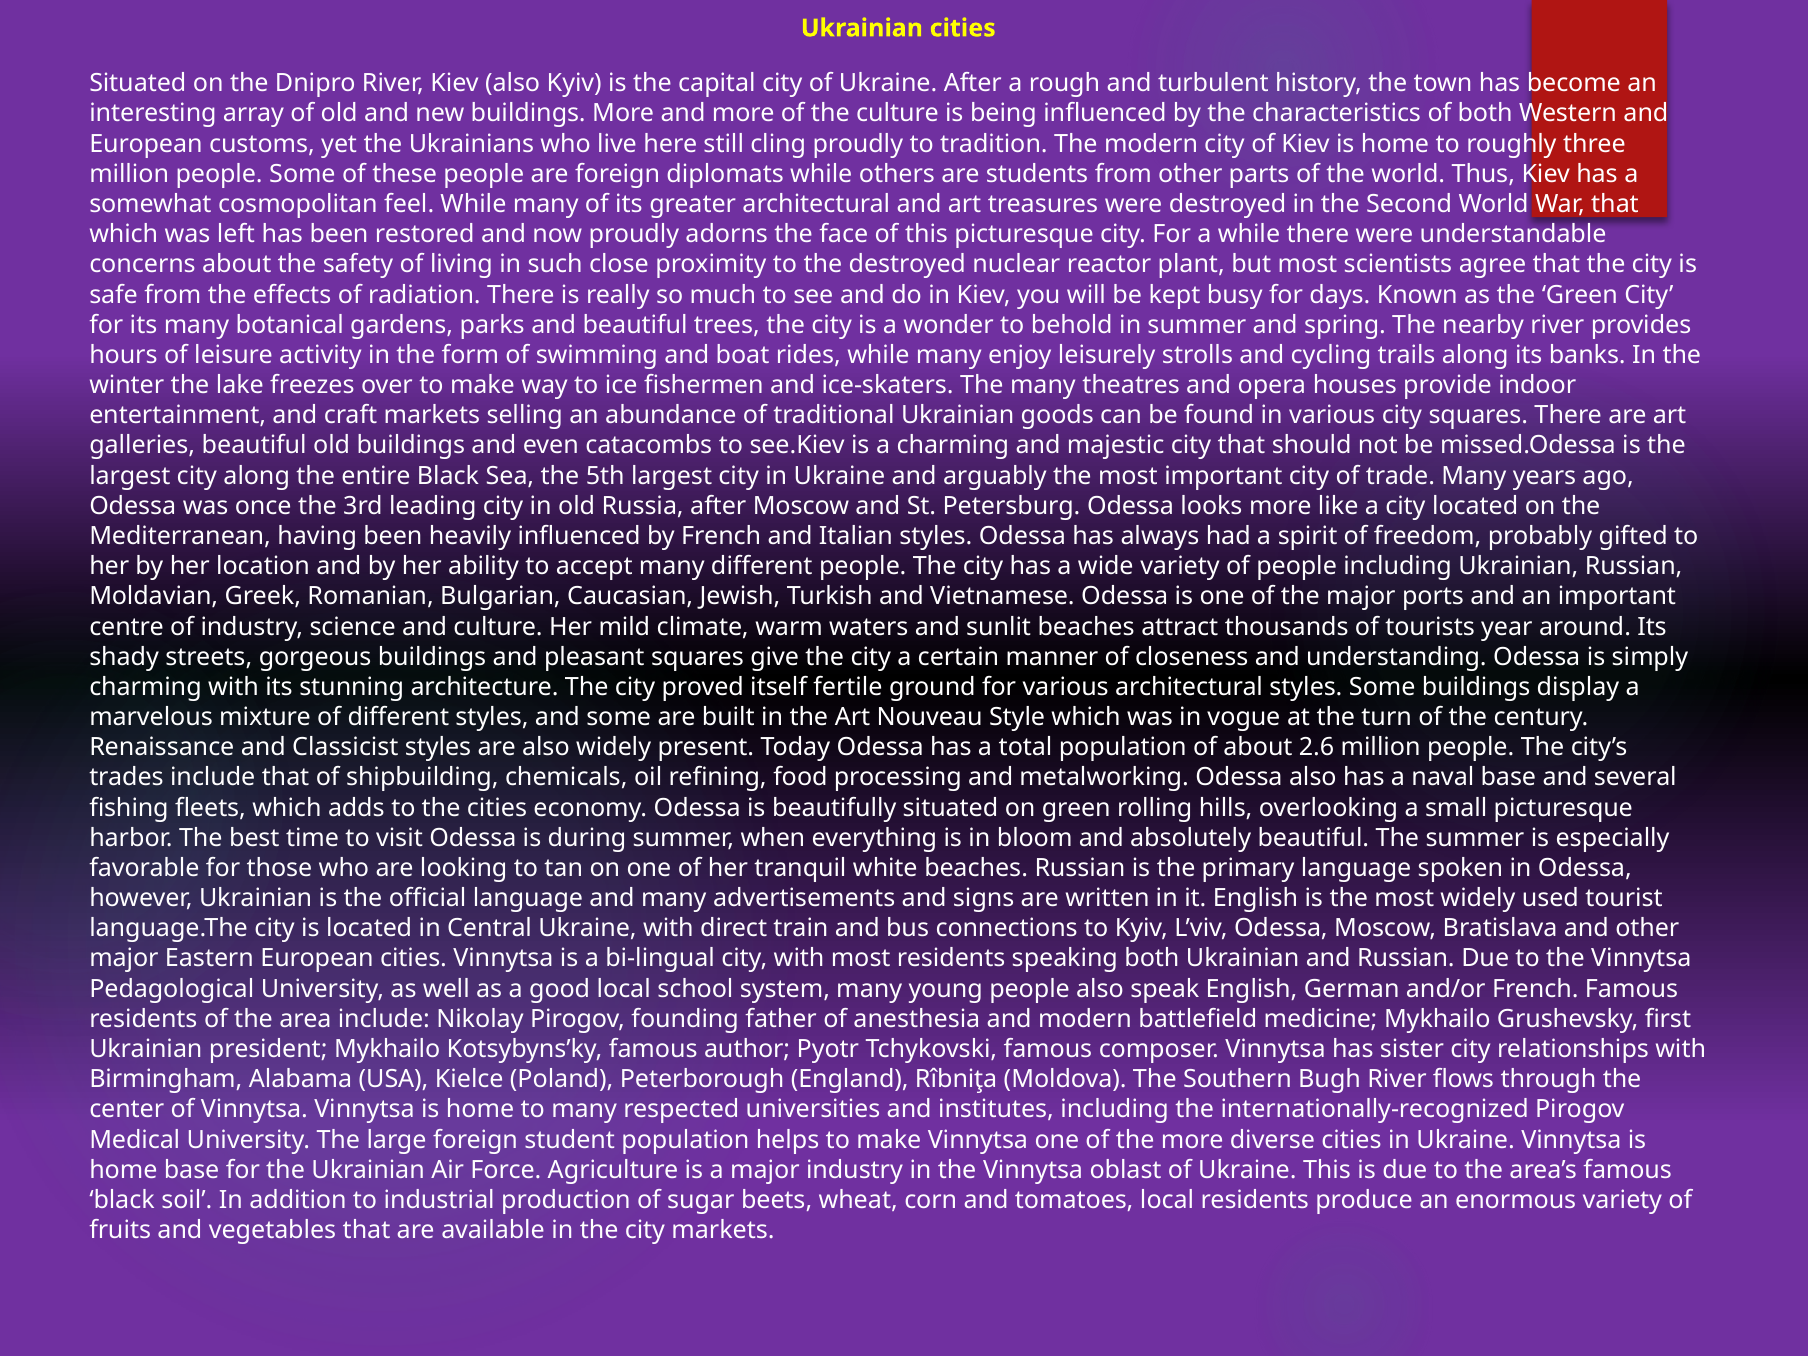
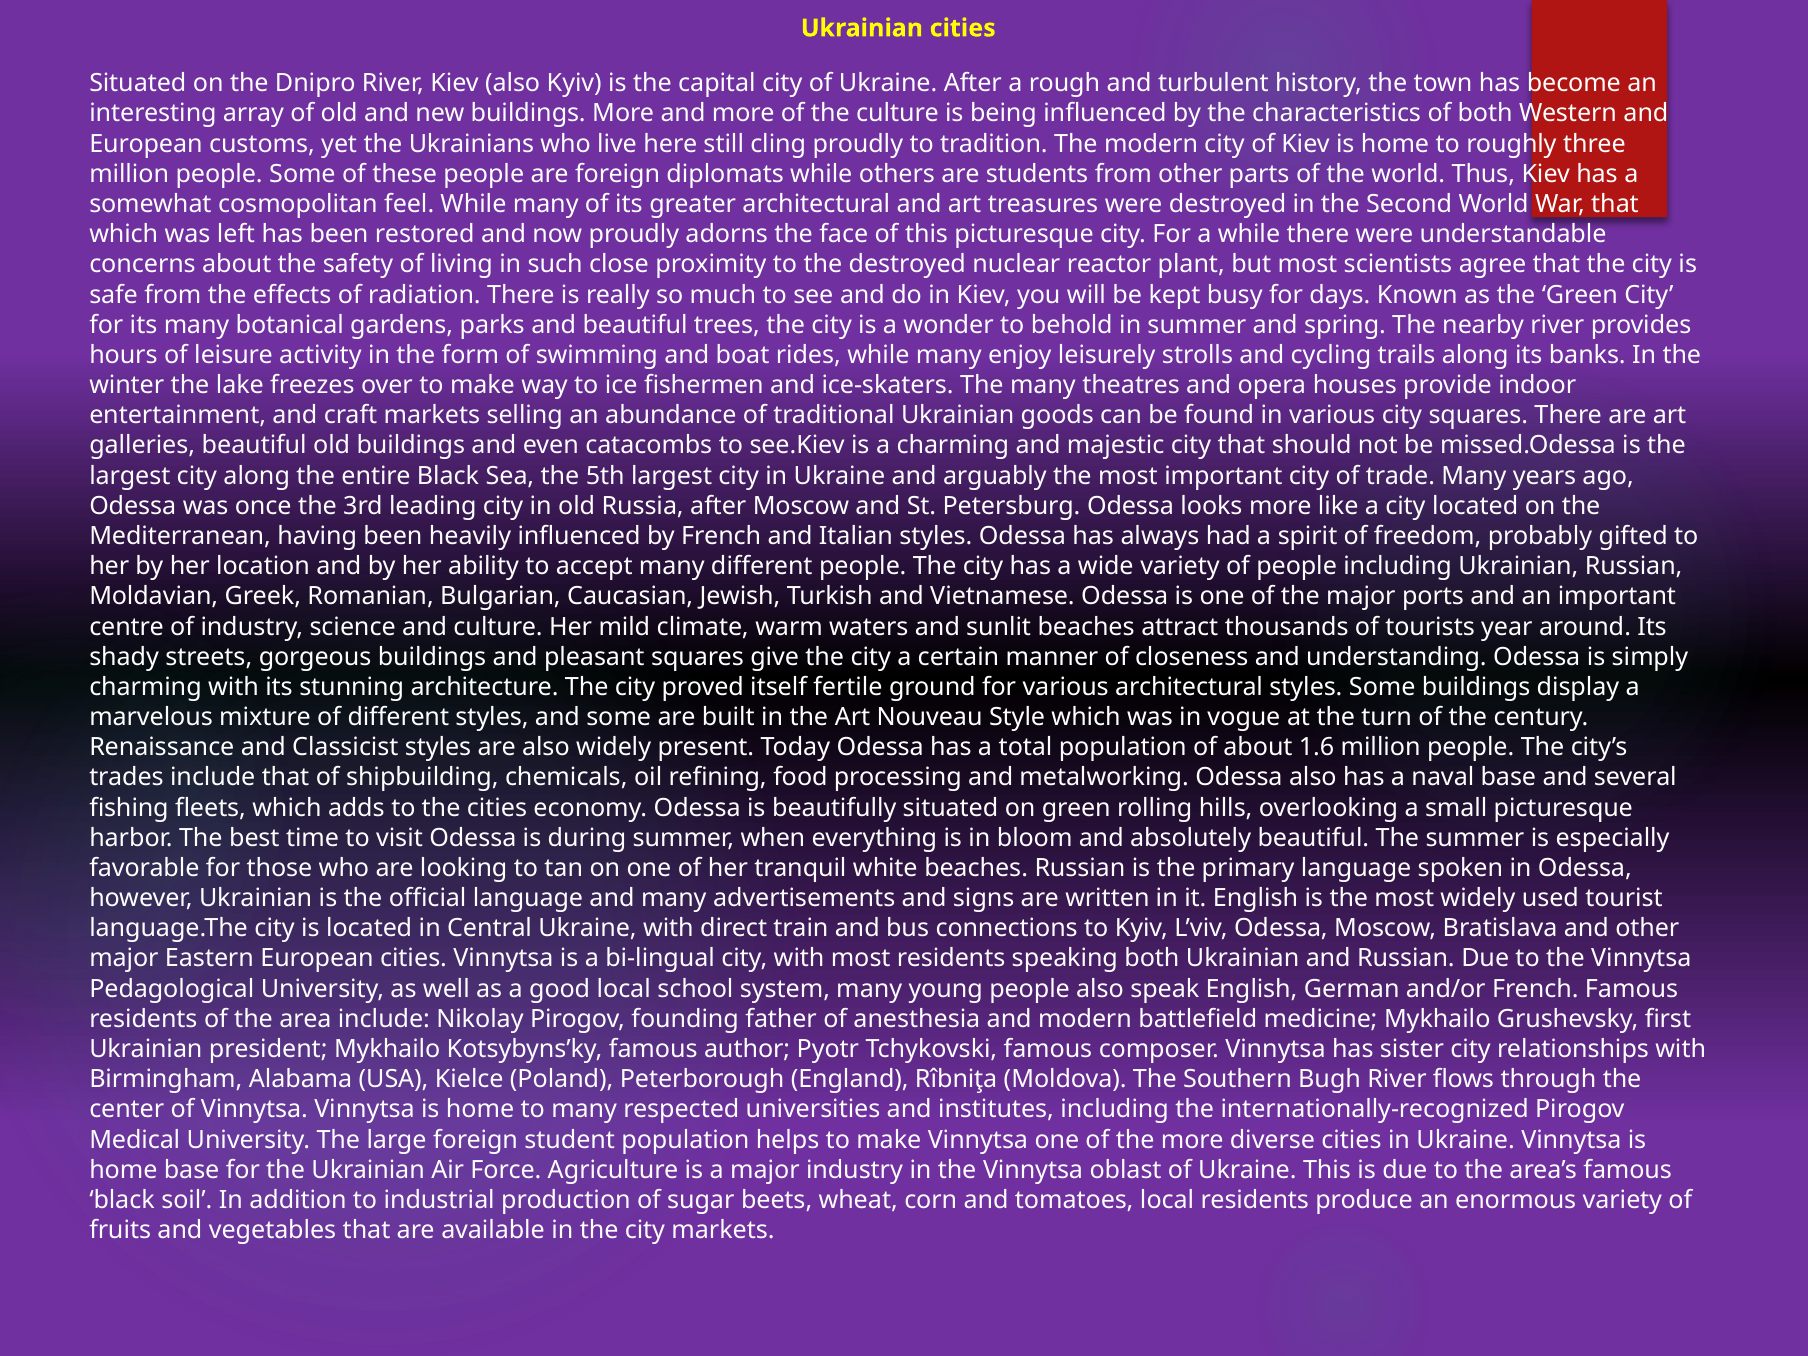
2.6: 2.6 -> 1.6
